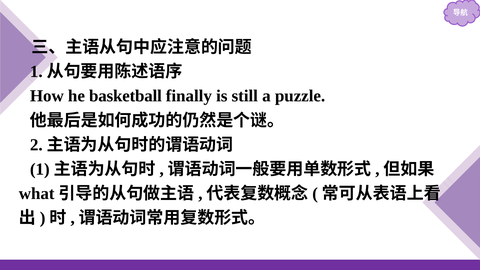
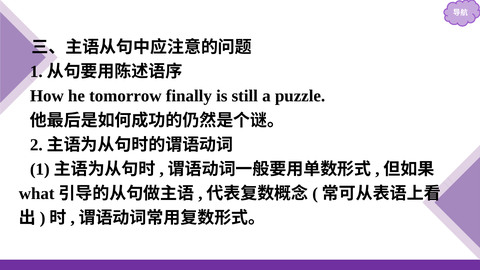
basketball: basketball -> tomorrow
